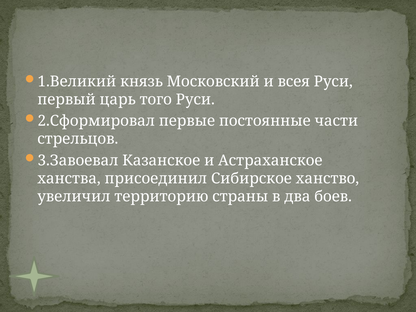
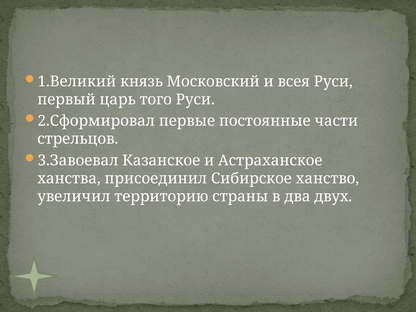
боев: боев -> двух
